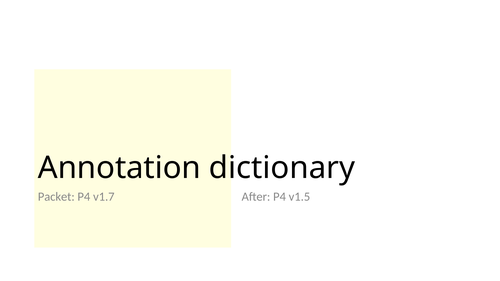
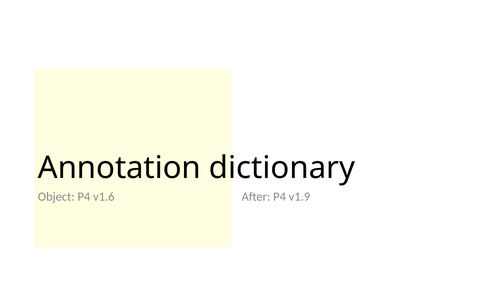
Packet: Packet -> Object
v1.7: v1.7 -> v1.6
v1.5: v1.5 -> v1.9
